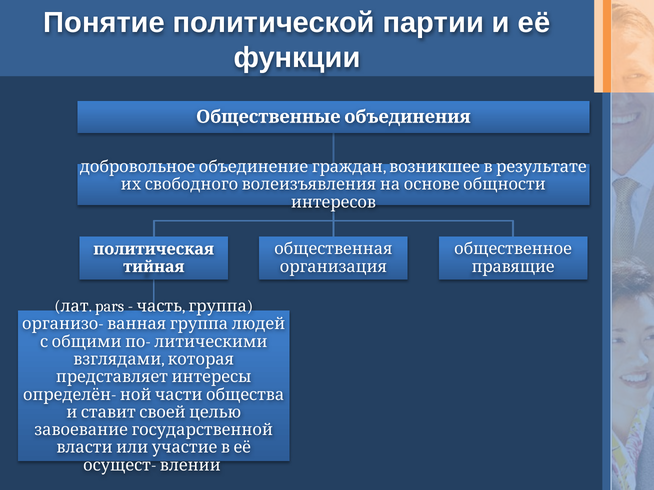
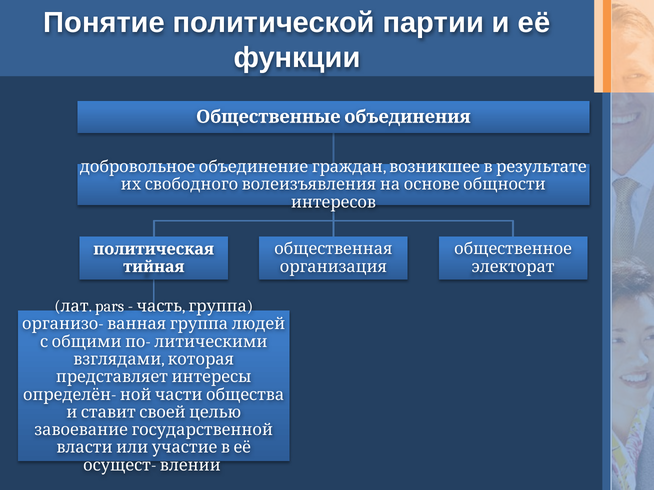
правящие: правящие -> электорат
